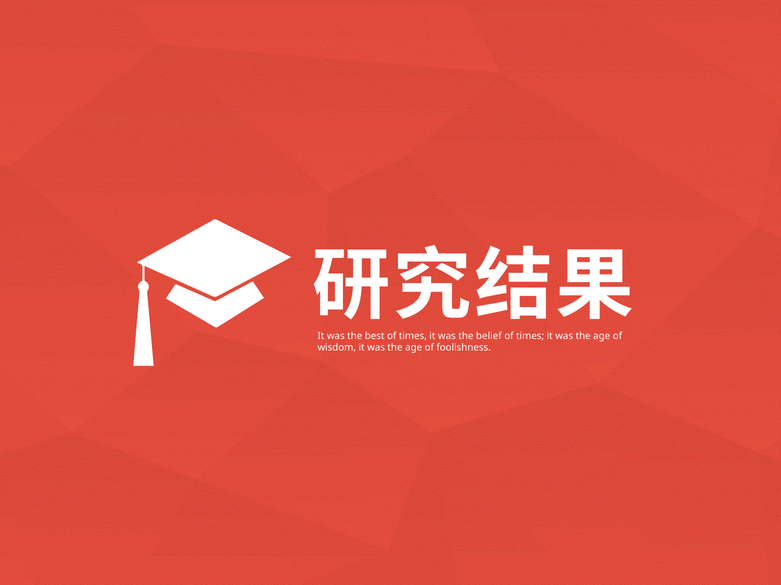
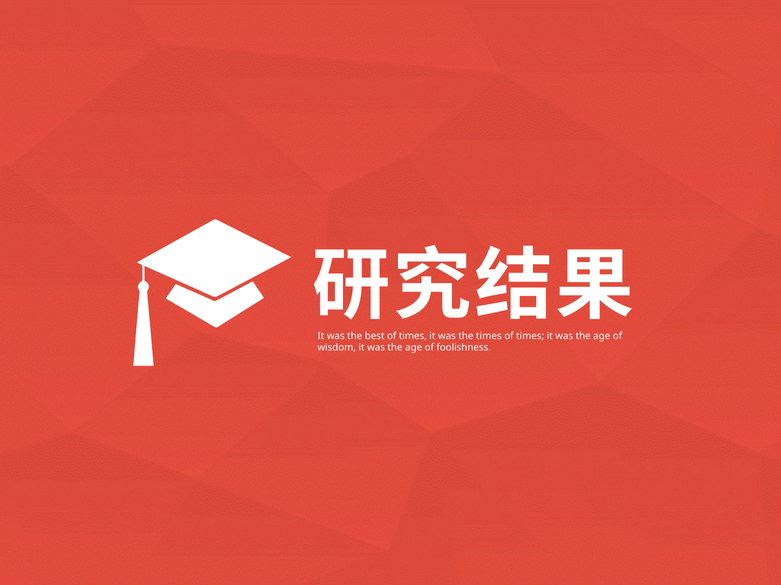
the belief: belief -> times
